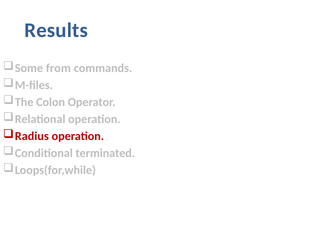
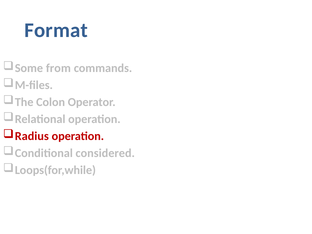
Results: Results -> Format
terminated: terminated -> considered
